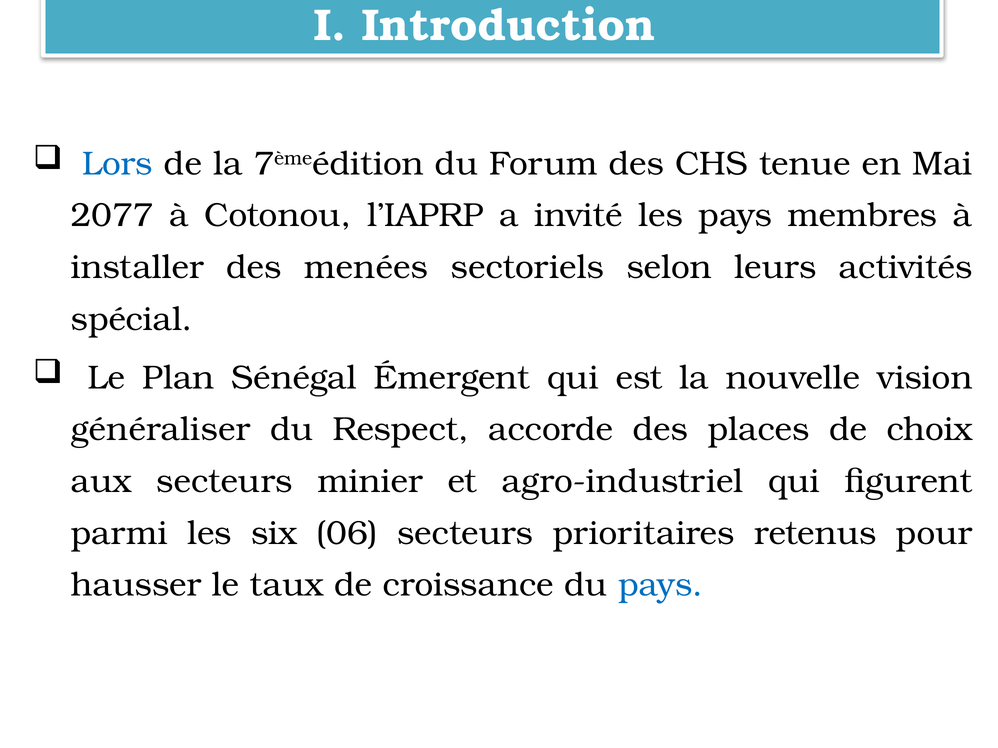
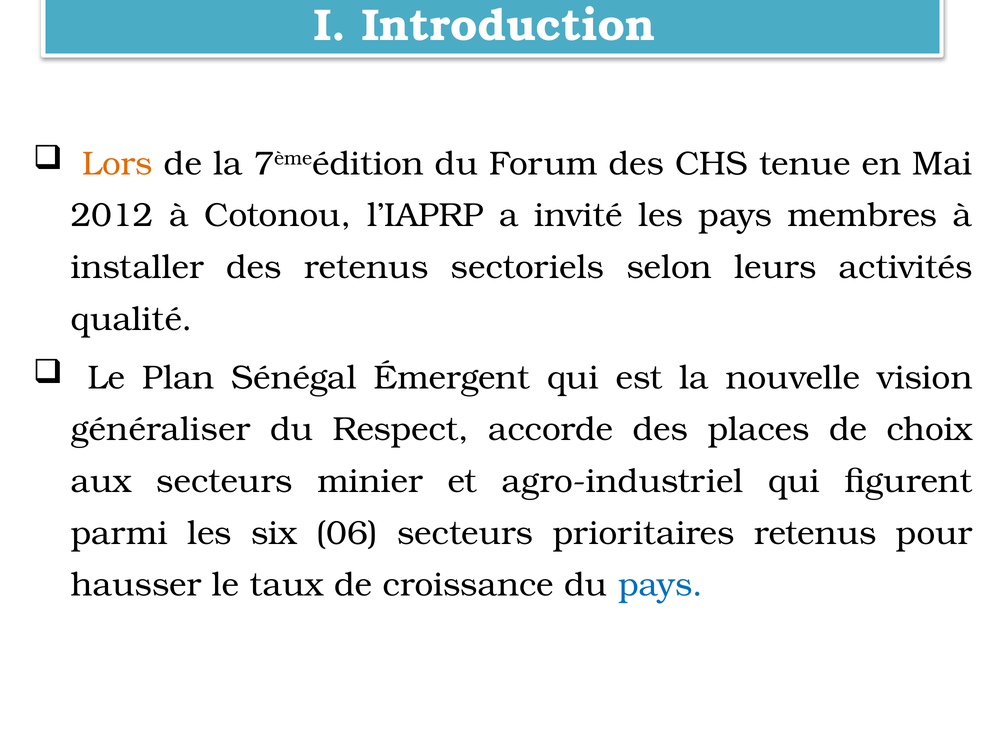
Lors colour: blue -> orange
2077: 2077 -> 2012
des menées: menées -> retenus
spécial: spécial -> qualité
